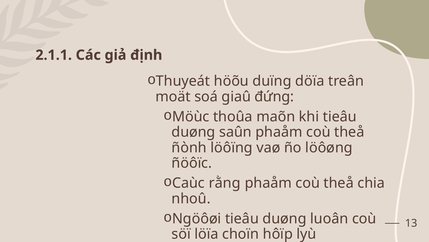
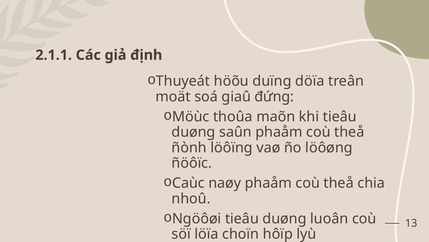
rằng: rằng -> naøy
